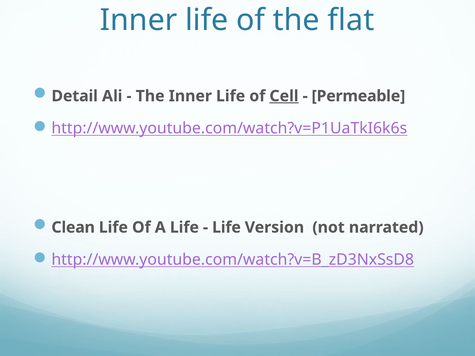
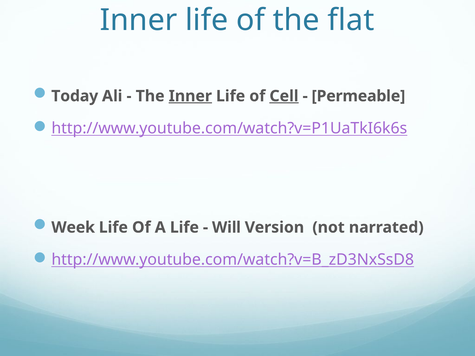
Detail: Detail -> Today
Inner at (190, 96) underline: none -> present
Clean: Clean -> Week
Life at (226, 228): Life -> Will
